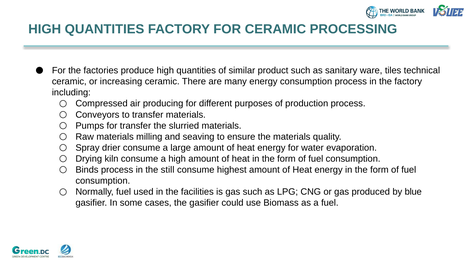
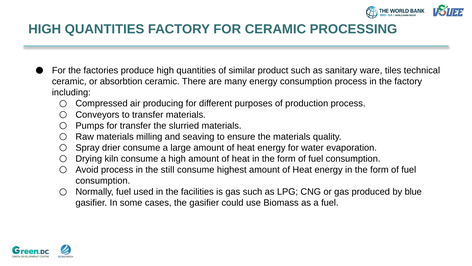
increasing: increasing -> absorbtion
Binds: Binds -> Avoid
